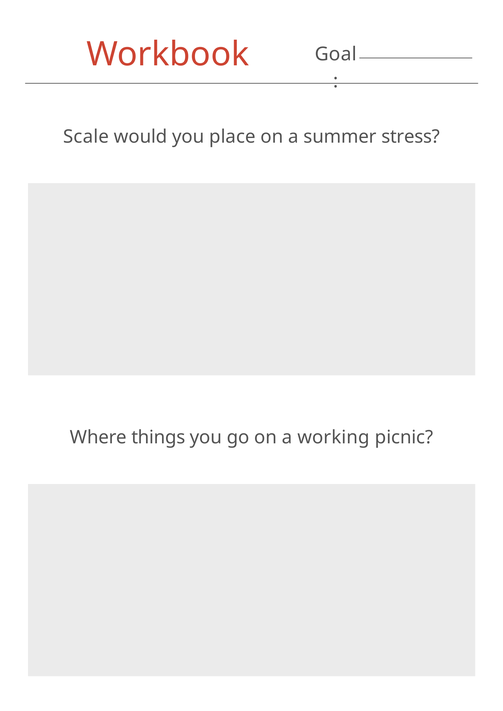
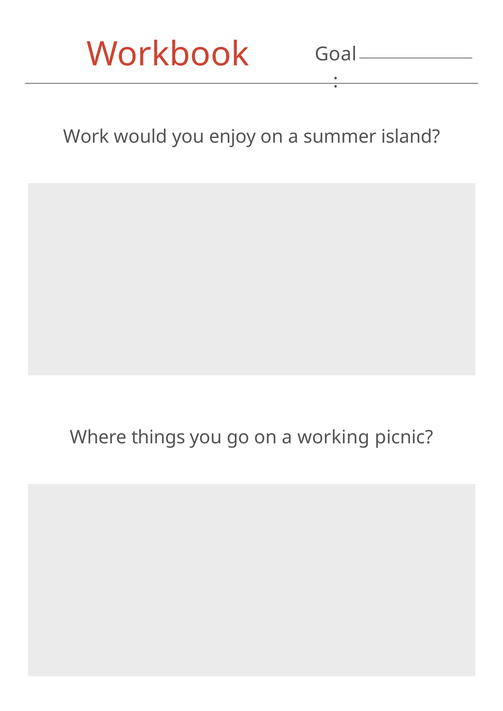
Scale: Scale -> Work
place: place -> enjoy
stress: stress -> island
